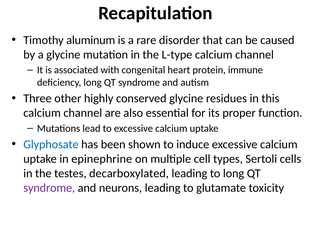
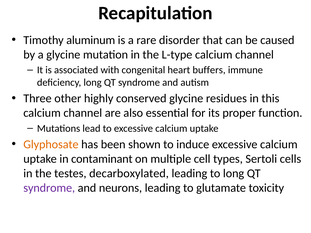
protein: protein -> buffers
Glyphosate colour: blue -> orange
epinephrine: epinephrine -> contaminant
